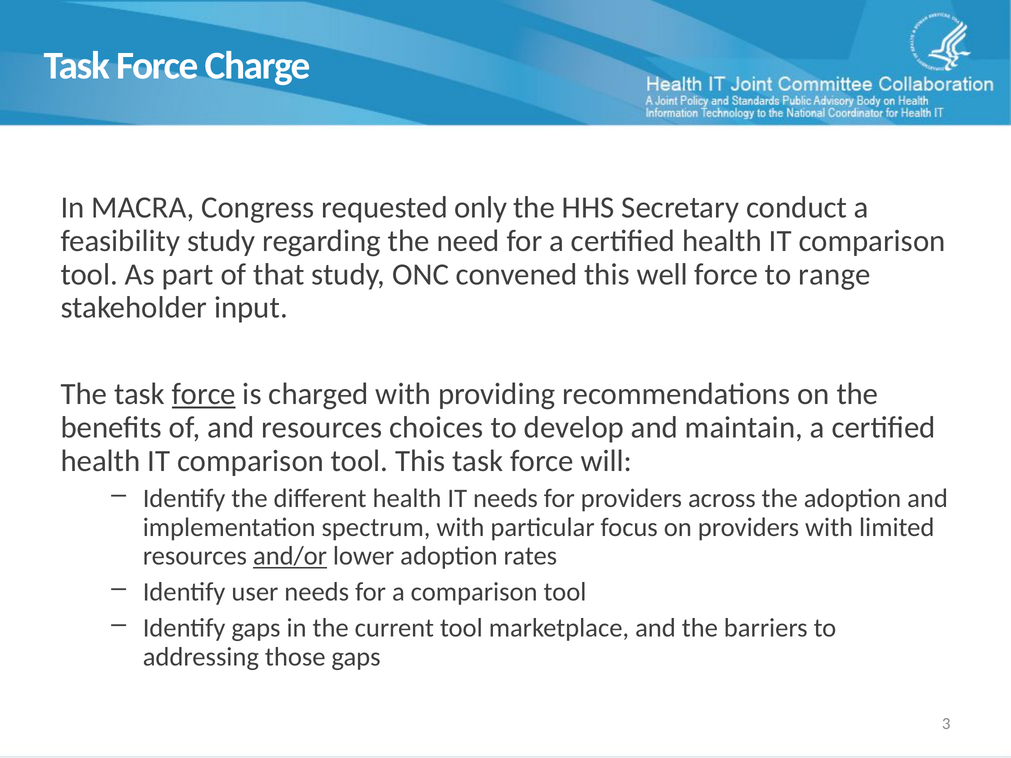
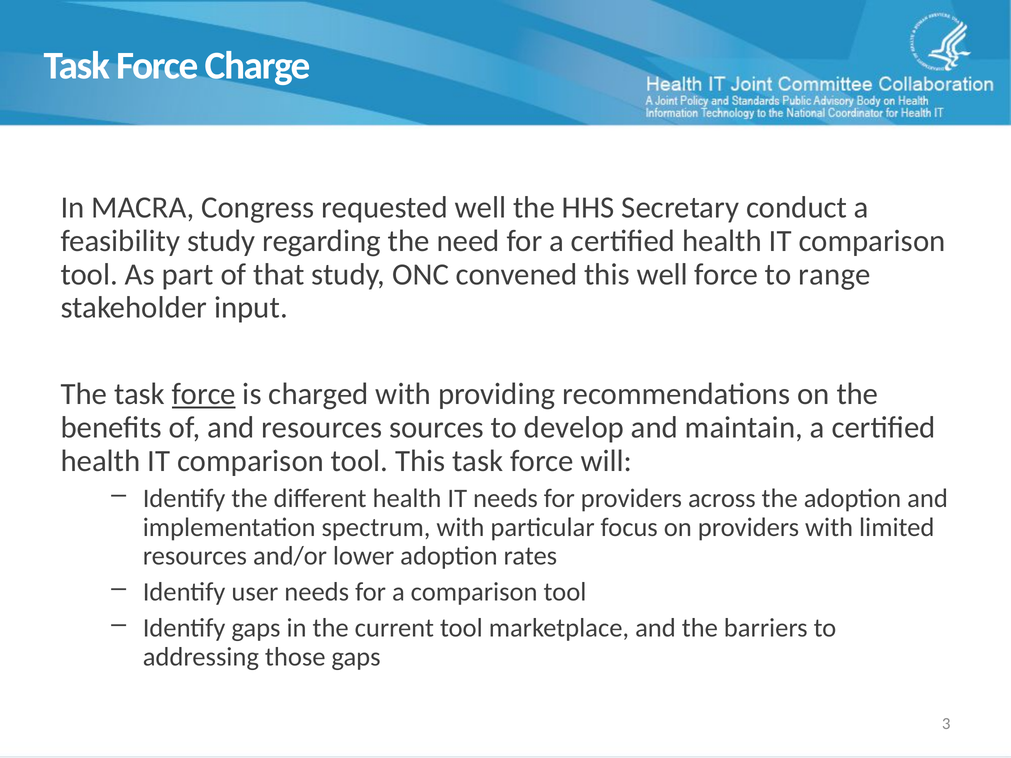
requested only: only -> well
choices: choices -> sources
and/or underline: present -> none
